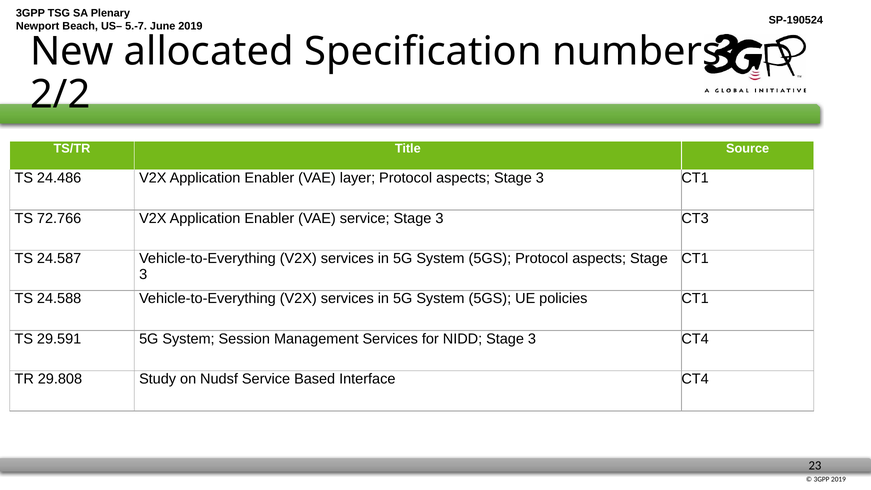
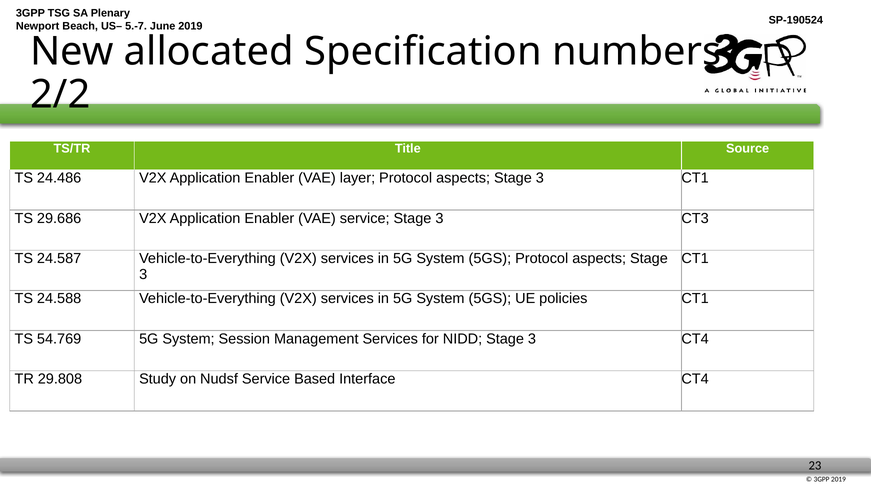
72.766: 72.766 -> 29.686
29.591: 29.591 -> 54.769
